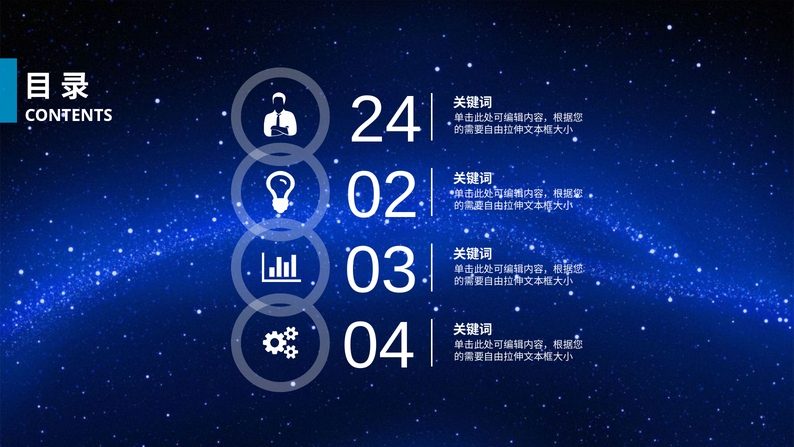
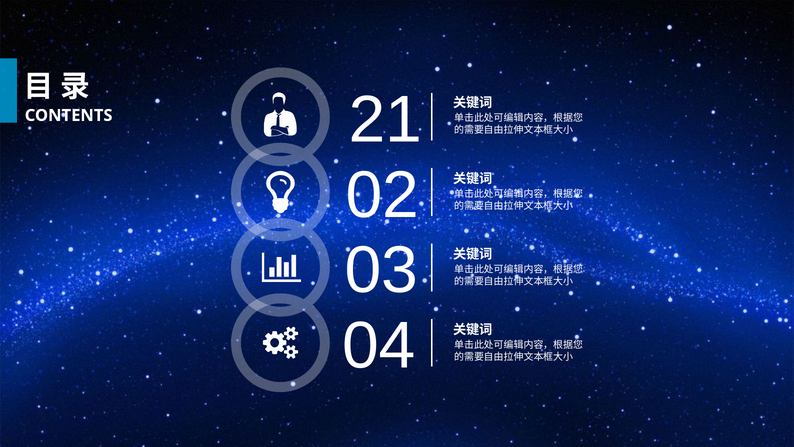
24: 24 -> 21
